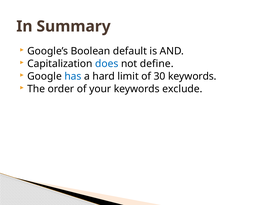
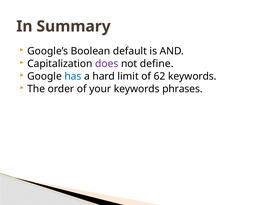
does colour: blue -> purple
30: 30 -> 62
exclude: exclude -> phrases
